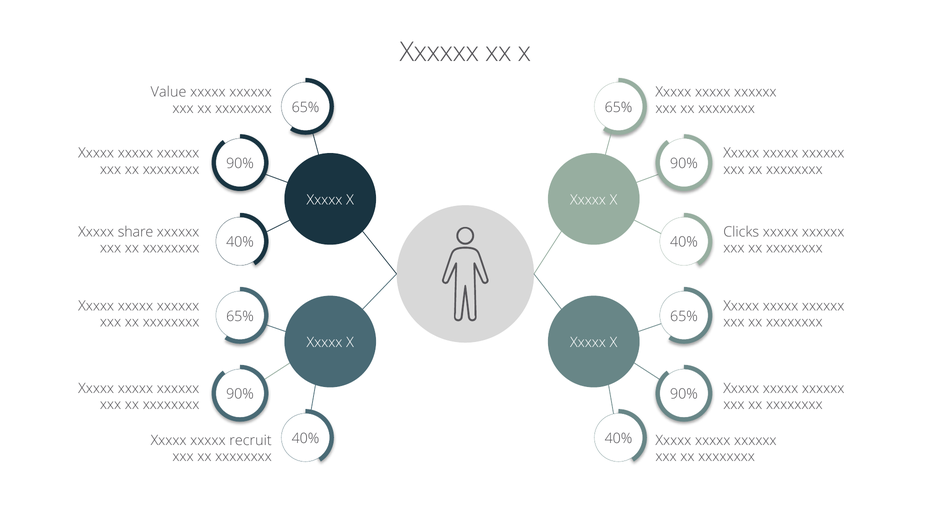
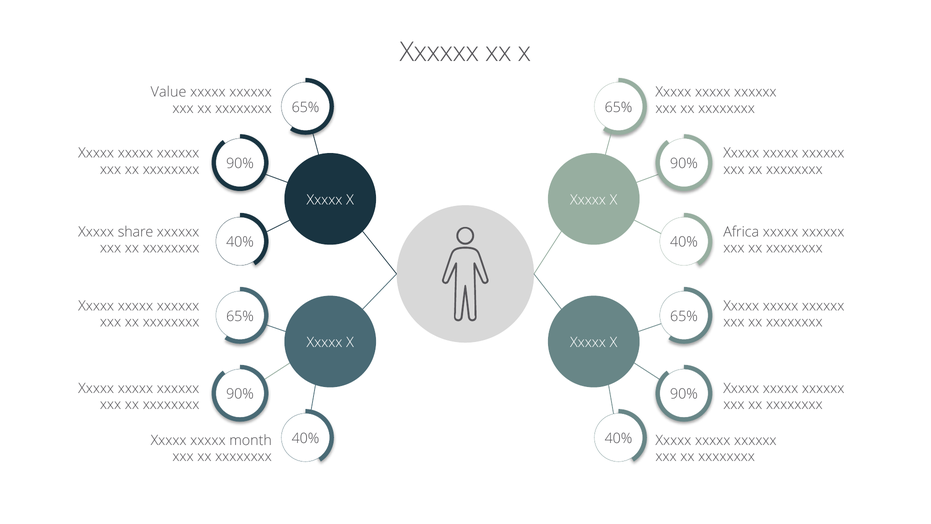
Clicks: Clicks -> Africa
recruit: recruit -> month
